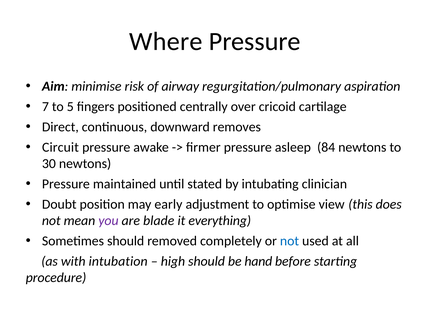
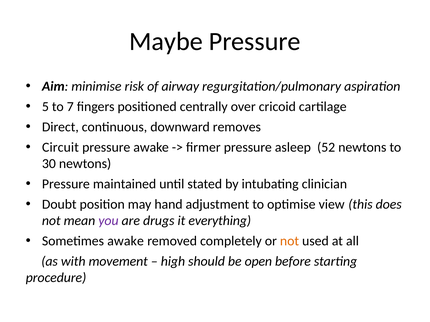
Where: Where -> Maybe
7: 7 -> 5
5: 5 -> 7
84: 84 -> 52
early: early -> hand
blade: blade -> drugs
Sometimes should: should -> awake
not at (290, 241) colour: blue -> orange
intubation: intubation -> movement
hand: hand -> open
